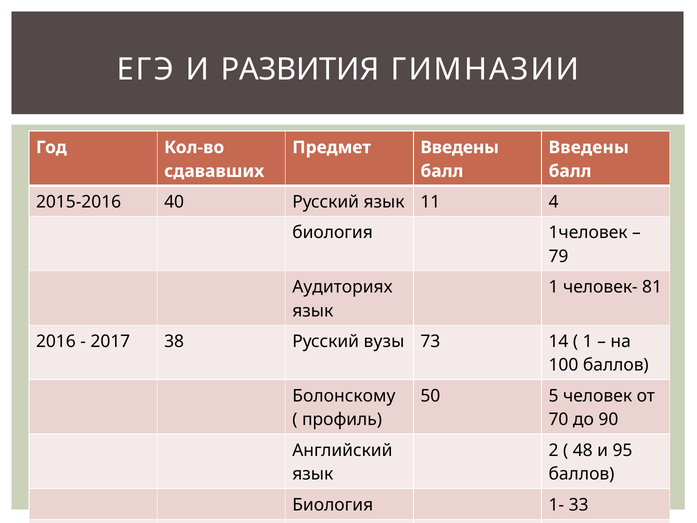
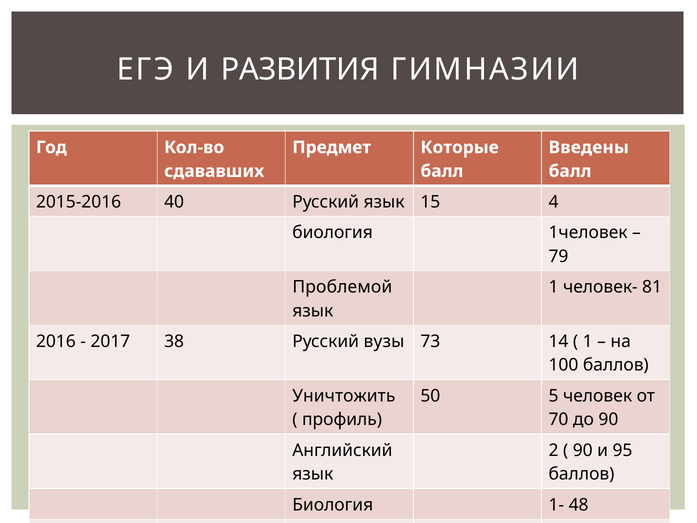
Предмет Введены: Введены -> Которые
11: 11 -> 15
Аудиториях: Аудиториях -> Проблемой
Болонскому: Болонскому -> Уничтожить
48 at (583, 450): 48 -> 90
33: 33 -> 48
